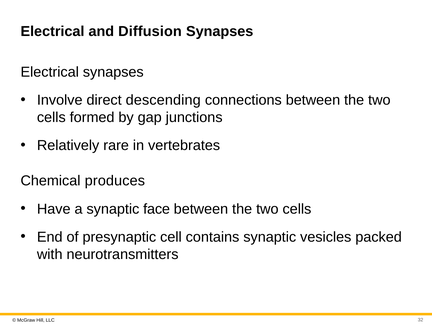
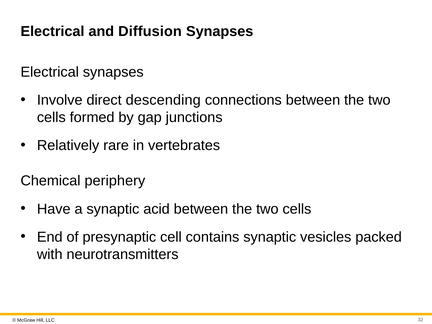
produces: produces -> periphery
face: face -> acid
